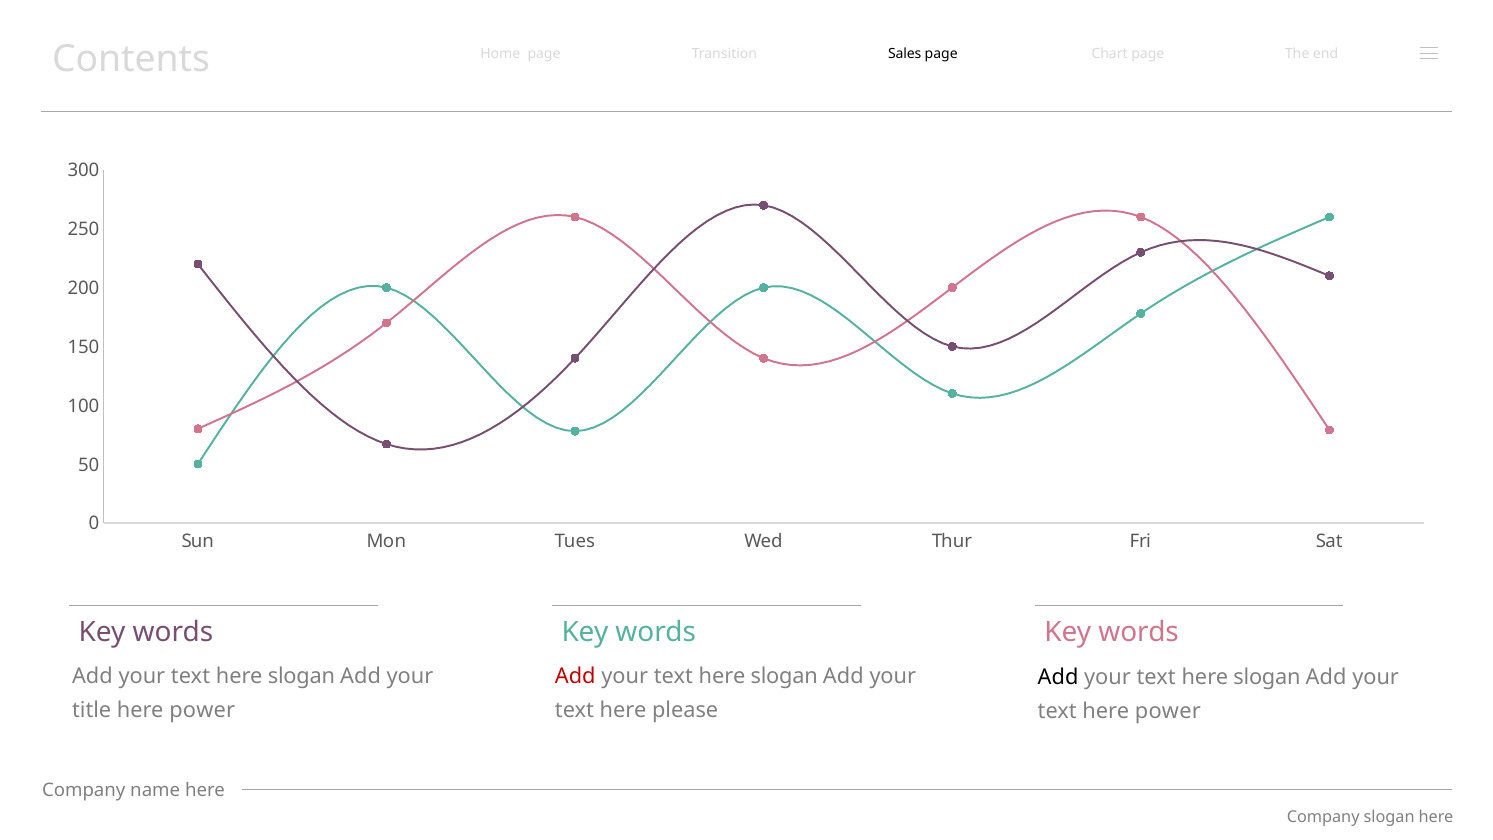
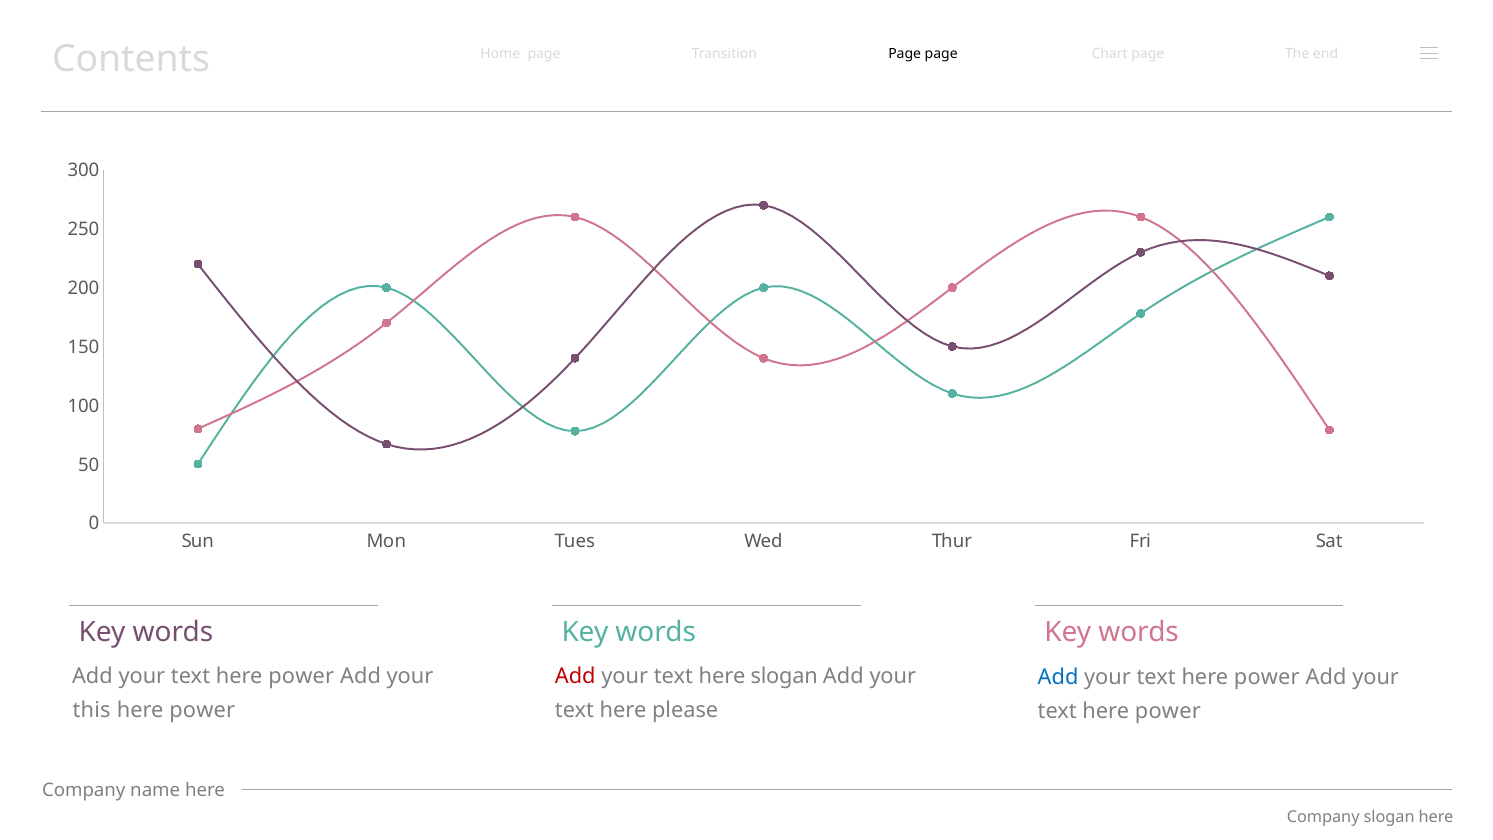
Transition Sales: Sales -> Page
slogan at (301, 676): slogan -> power
Add at (1058, 677) colour: black -> blue
slogan at (1267, 677): slogan -> power
title: title -> this
